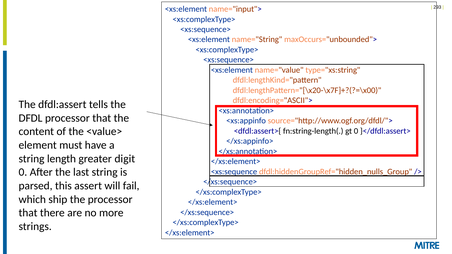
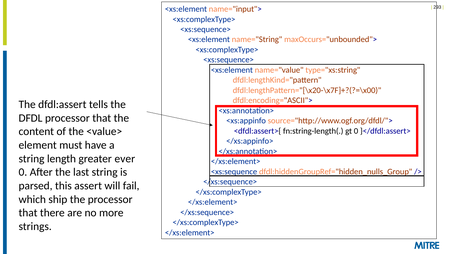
digit: digit -> ever
